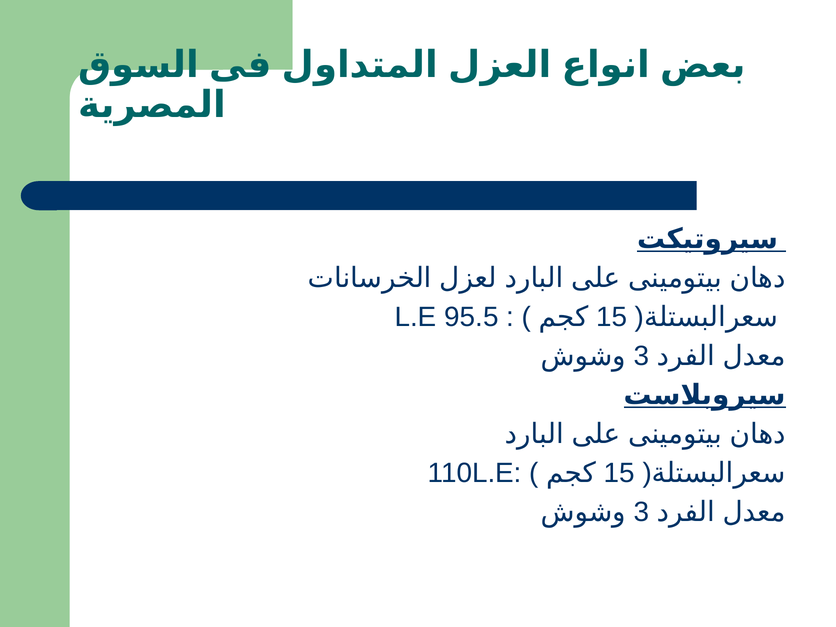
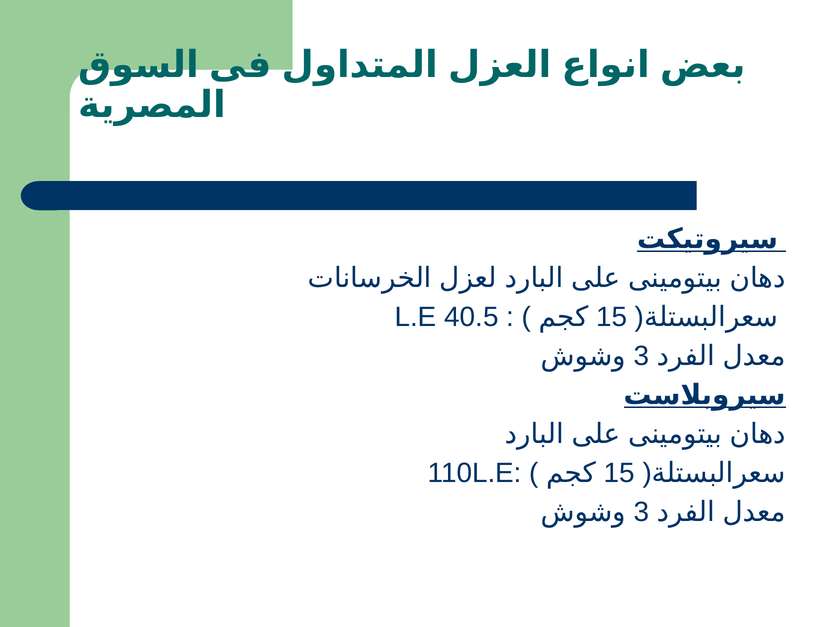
95.5: 95.5 -> 40.5
